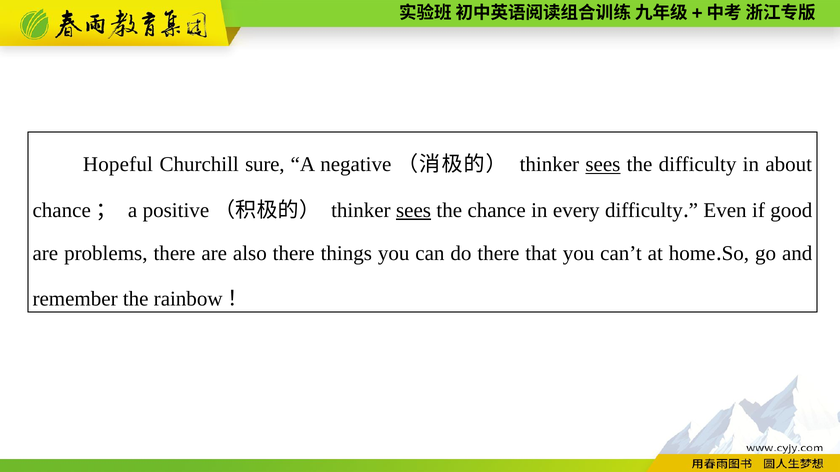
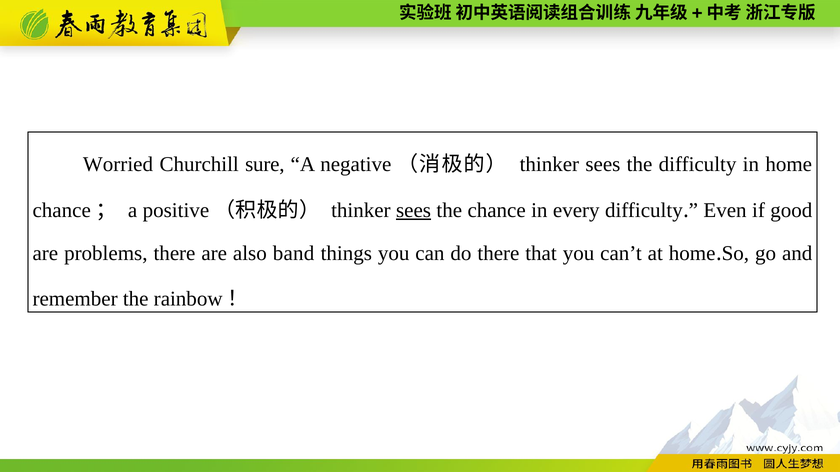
Hopeful: Hopeful -> Worried
sees at (603, 165) underline: present -> none
in about: about -> home
also there: there -> band
